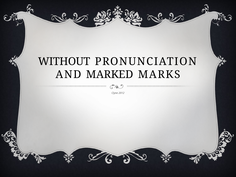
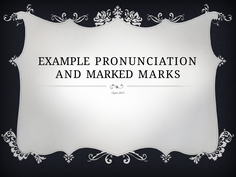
WITHOUT: WITHOUT -> EXAMPLE
